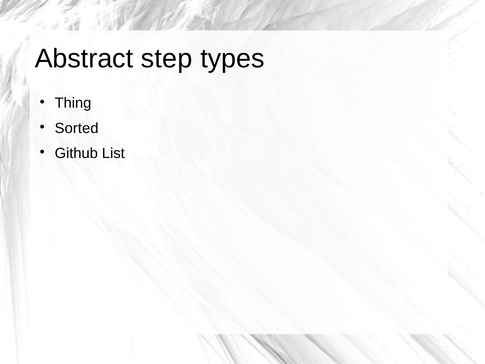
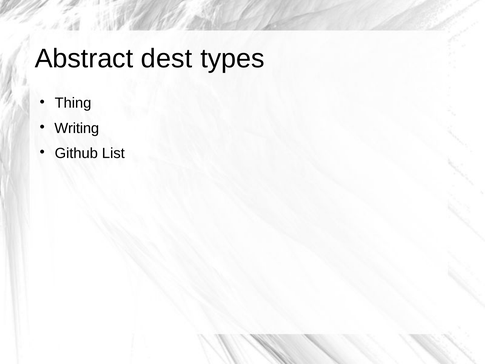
step: step -> dest
Sorted: Sorted -> Writing
